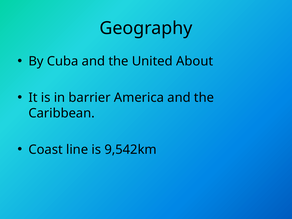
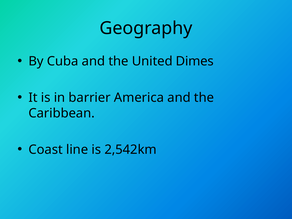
About: About -> Dimes
9,542km: 9,542km -> 2,542km
